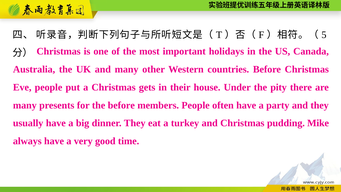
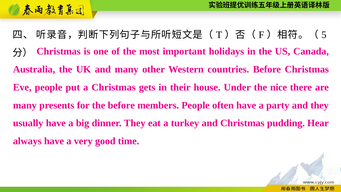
pity: pity -> nice
Mike: Mike -> Hear
